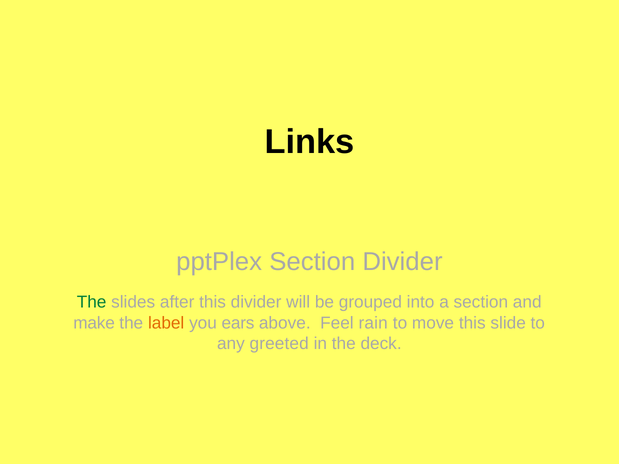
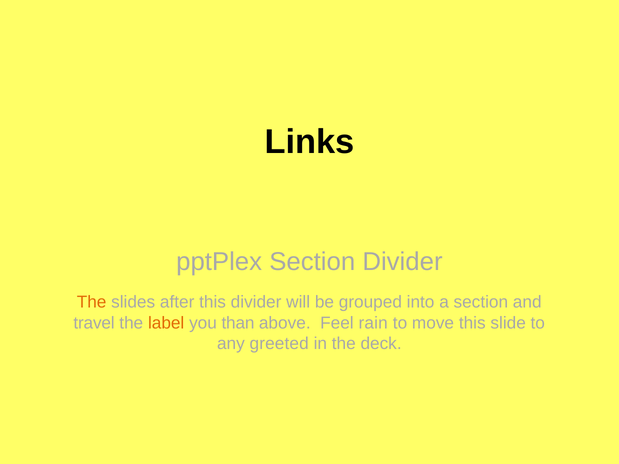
The at (92, 302) colour: green -> orange
make: make -> travel
ears: ears -> than
